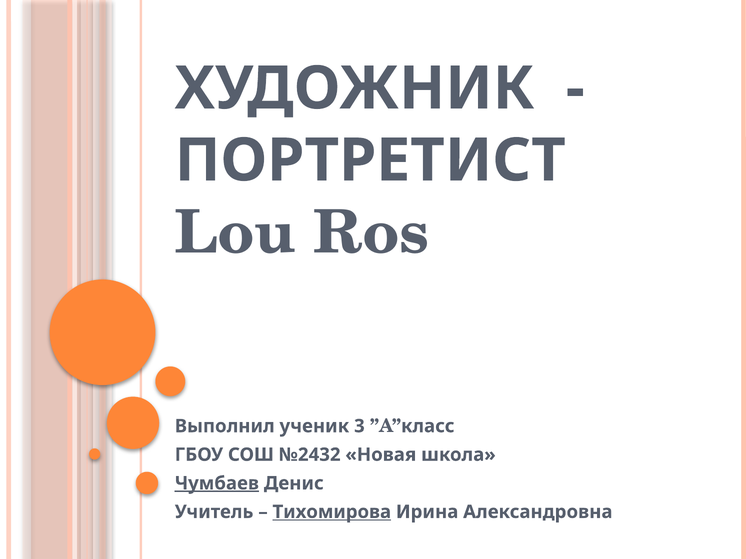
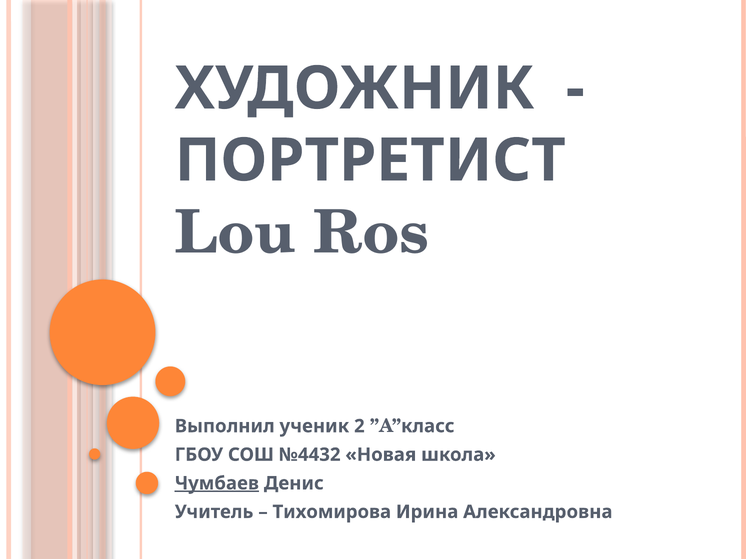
3: 3 -> 2
№2432: №2432 -> №4432
Тихомирова underline: present -> none
